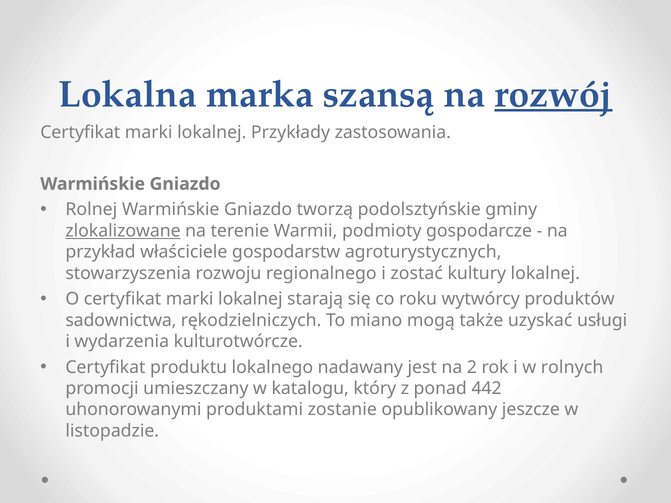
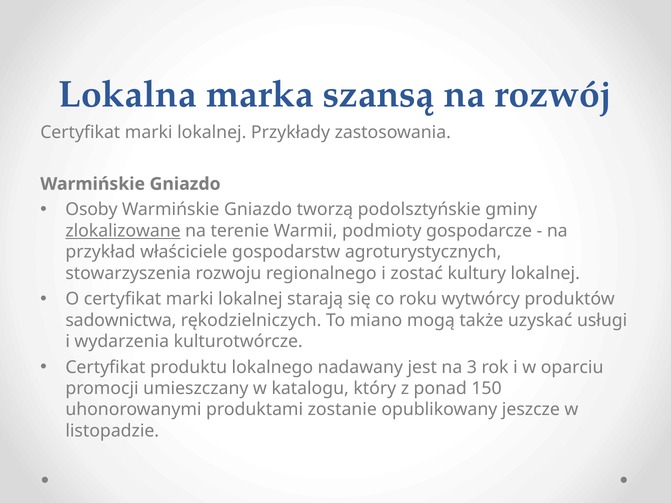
rozwój underline: present -> none
Rolnej: Rolnej -> Osoby
2: 2 -> 3
rolnych: rolnych -> oparciu
442: 442 -> 150
